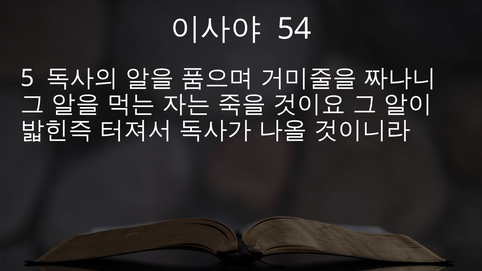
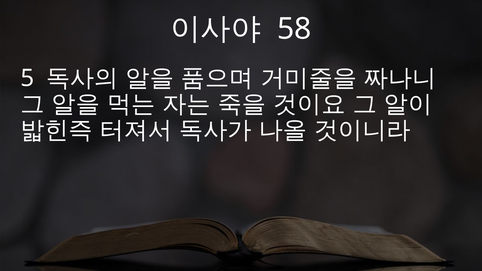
54: 54 -> 58
